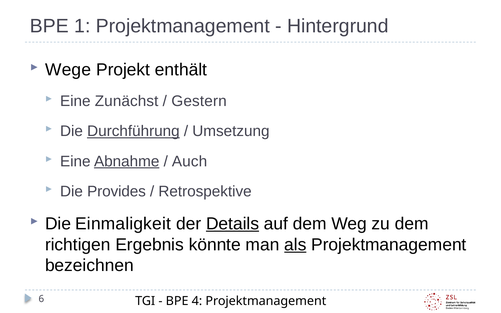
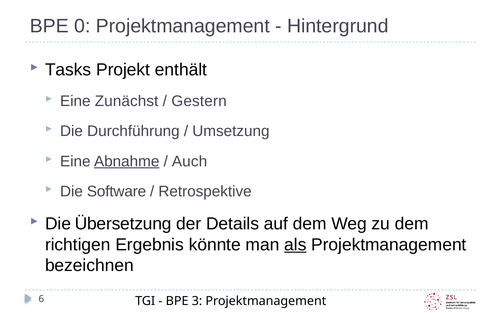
1: 1 -> 0
Wege: Wege -> Tasks
Durchführung underline: present -> none
Provides: Provides -> Software
Einmaligkeit: Einmaligkeit -> Übersetzung
Details underline: present -> none
4: 4 -> 3
